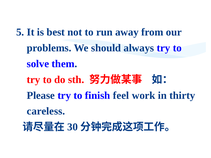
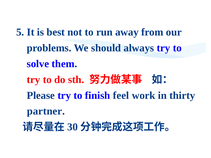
careless: careless -> partner
